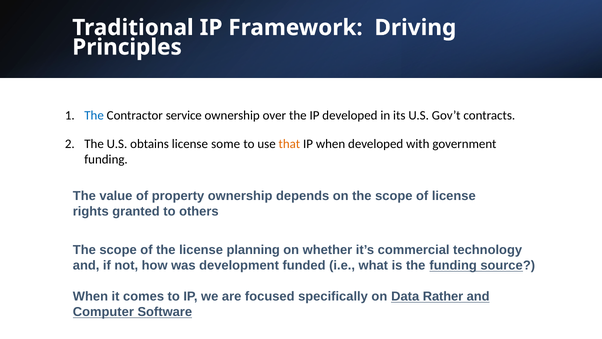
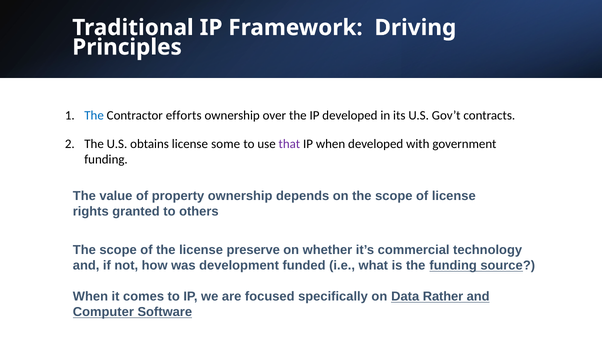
service: service -> efforts
that colour: orange -> purple
planning: planning -> preserve
